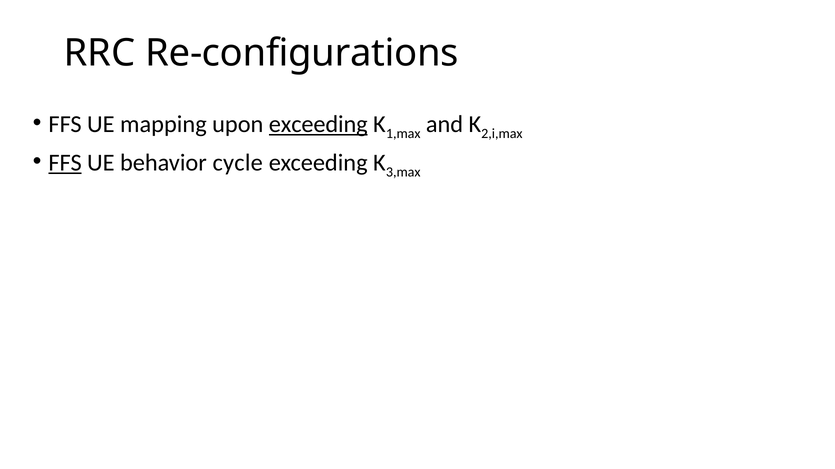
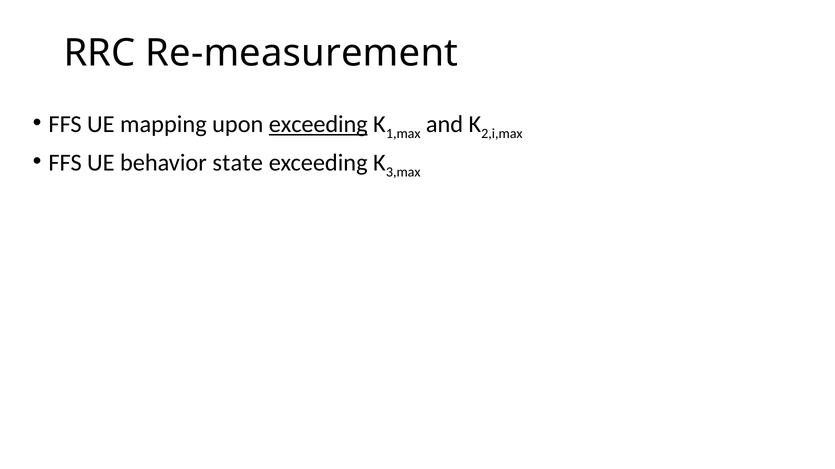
Re-configurations: Re-configurations -> Re-measurement
FFS at (65, 163) underline: present -> none
cycle: cycle -> state
